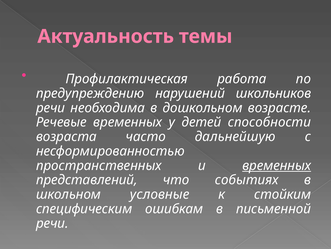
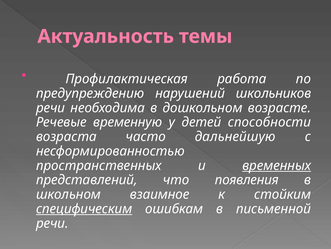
Речевые временных: временных -> временную
событиях: событиях -> появления
условные: условные -> взаимное
специфическим underline: none -> present
